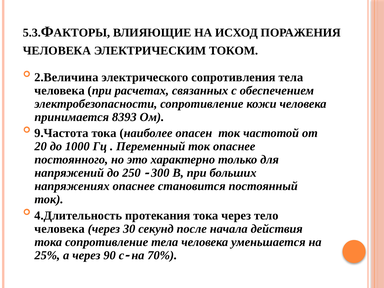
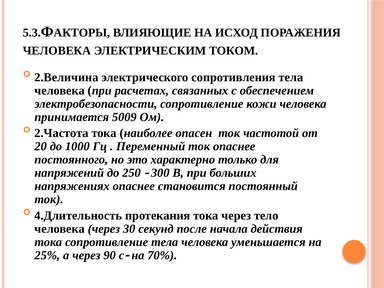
8393: 8393 -> 5009
9.Частота: 9.Частота -> 2.Частота
